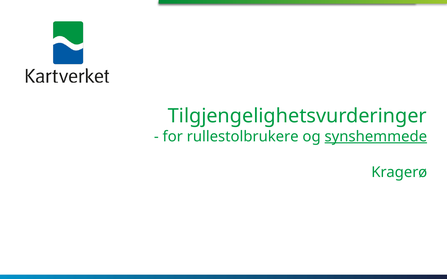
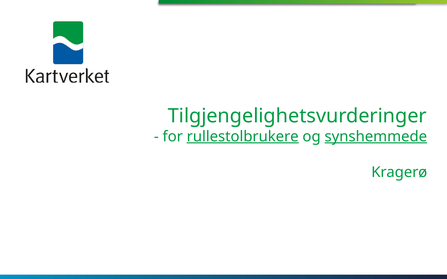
rullestolbrukere underline: none -> present
